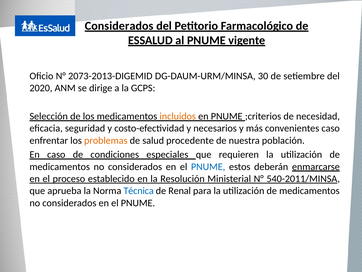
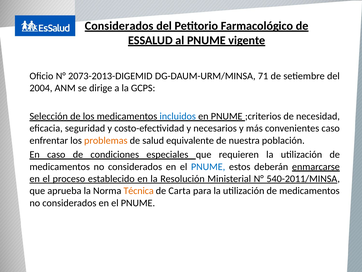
30: 30 -> 71
2020: 2020 -> 2004
incluidos colour: orange -> blue
procedente: procedente -> equivalente
Técnica colour: blue -> orange
Renal: Renal -> Carta
